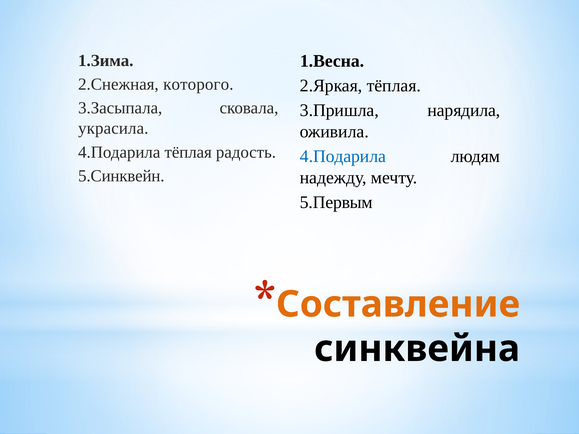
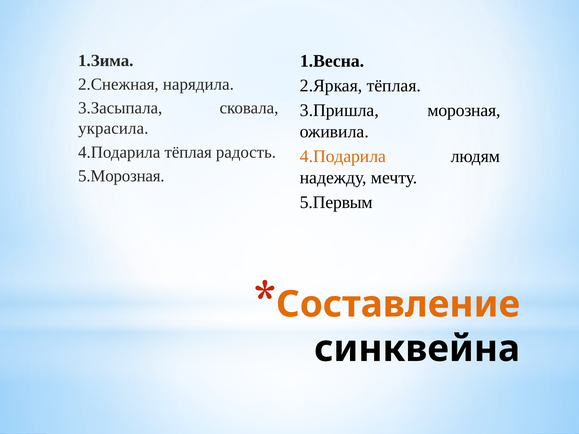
которого: которого -> нарядила
нарядила: нарядила -> морозная
4.Подарила at (343, 156) colour: blue -> orange
5.Синквейн: 5.Синквейн -> 5.Морозная
